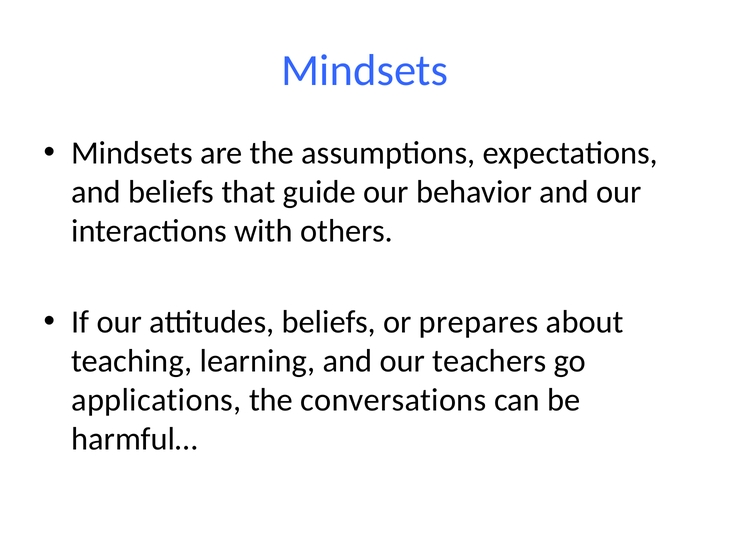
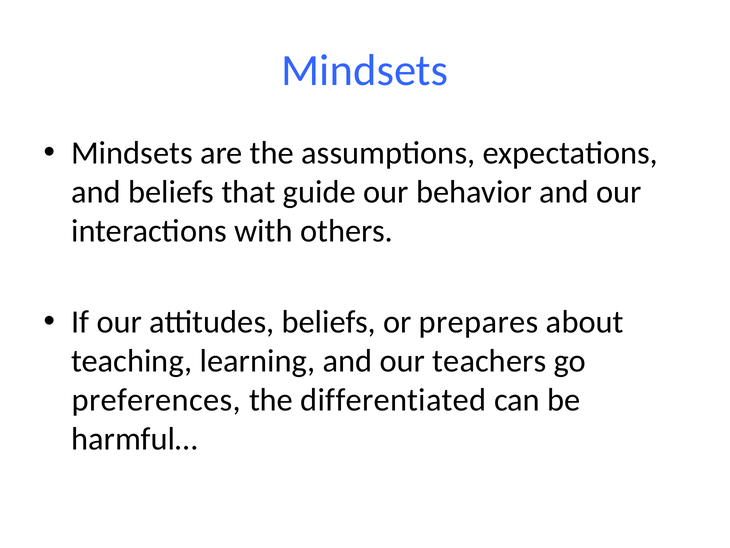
applications: applications -> preferences
conversations: conversations -> differentiated
